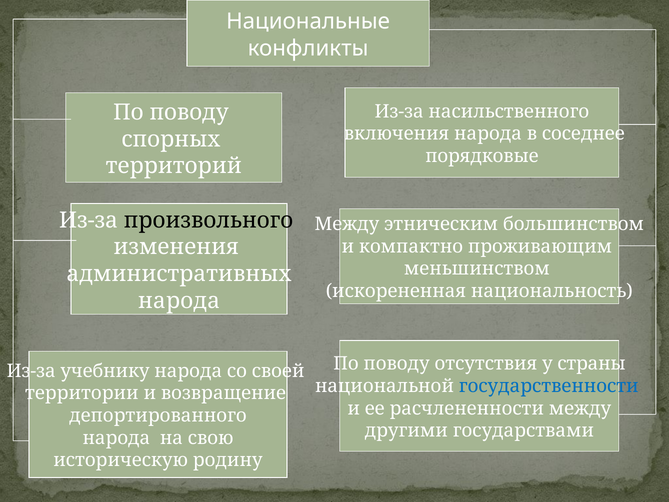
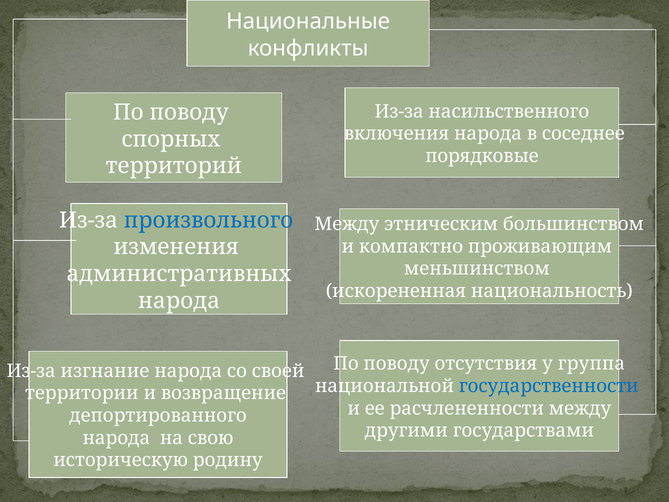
произвольного colour: black -> blue
страны: страны -> группа
учебнику: учебнику -> изгнание
